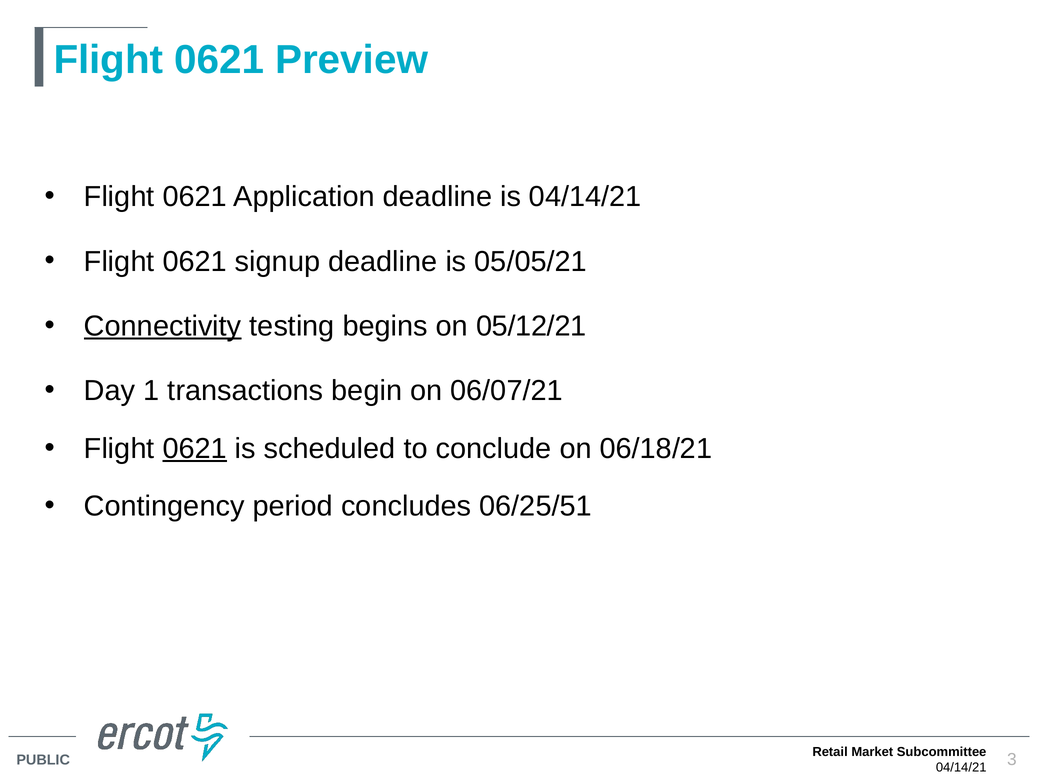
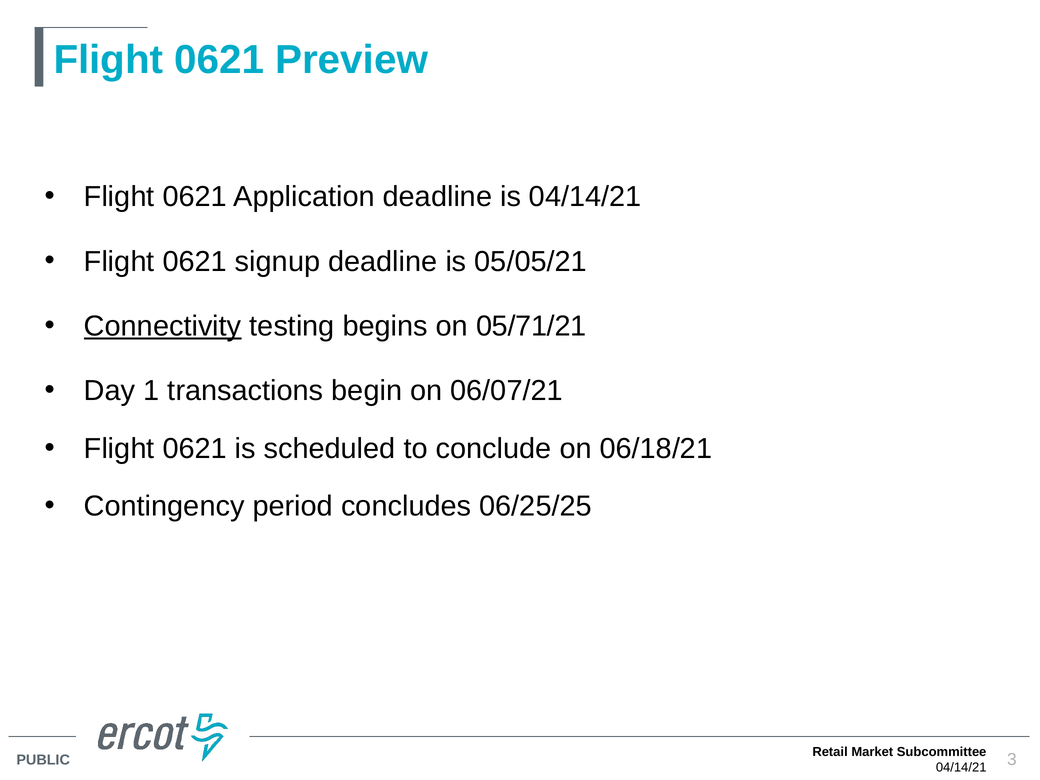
05/12/21: 05/12/21 -> 05/71/21
0621 at (195, 449) underline: present -> none
06/25/51: 06/25/51 -> 06/25/25
